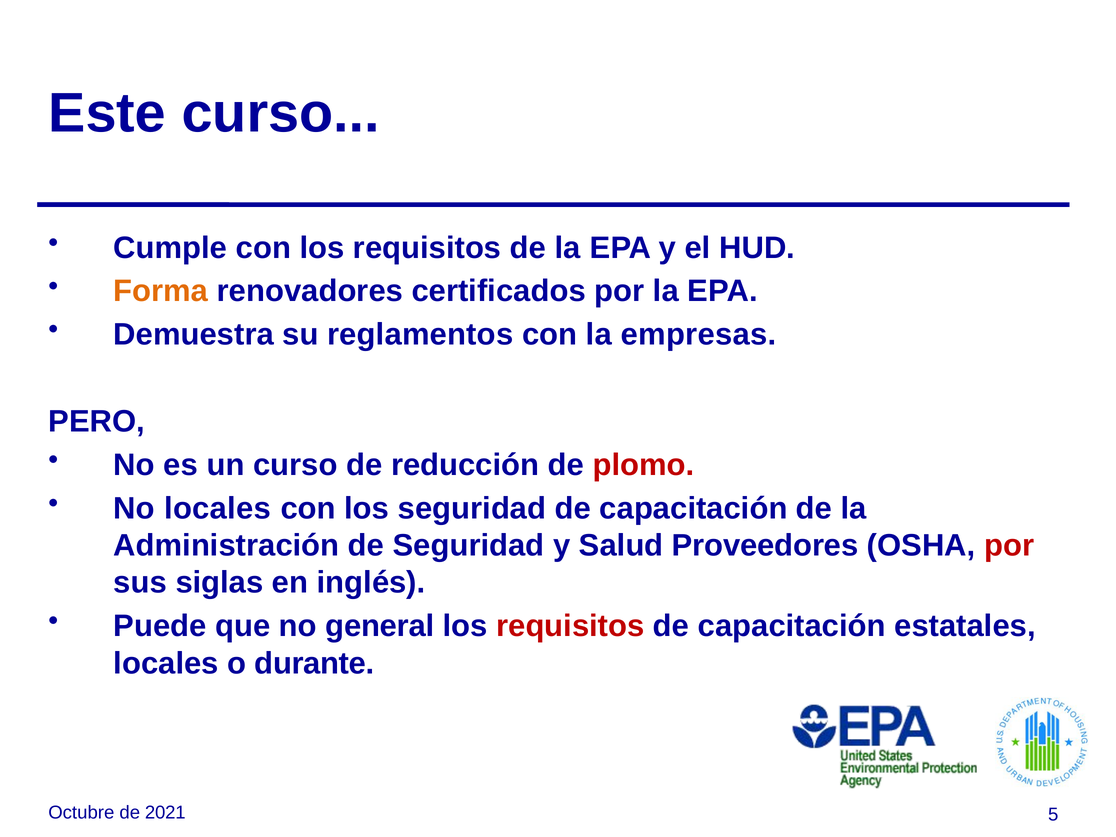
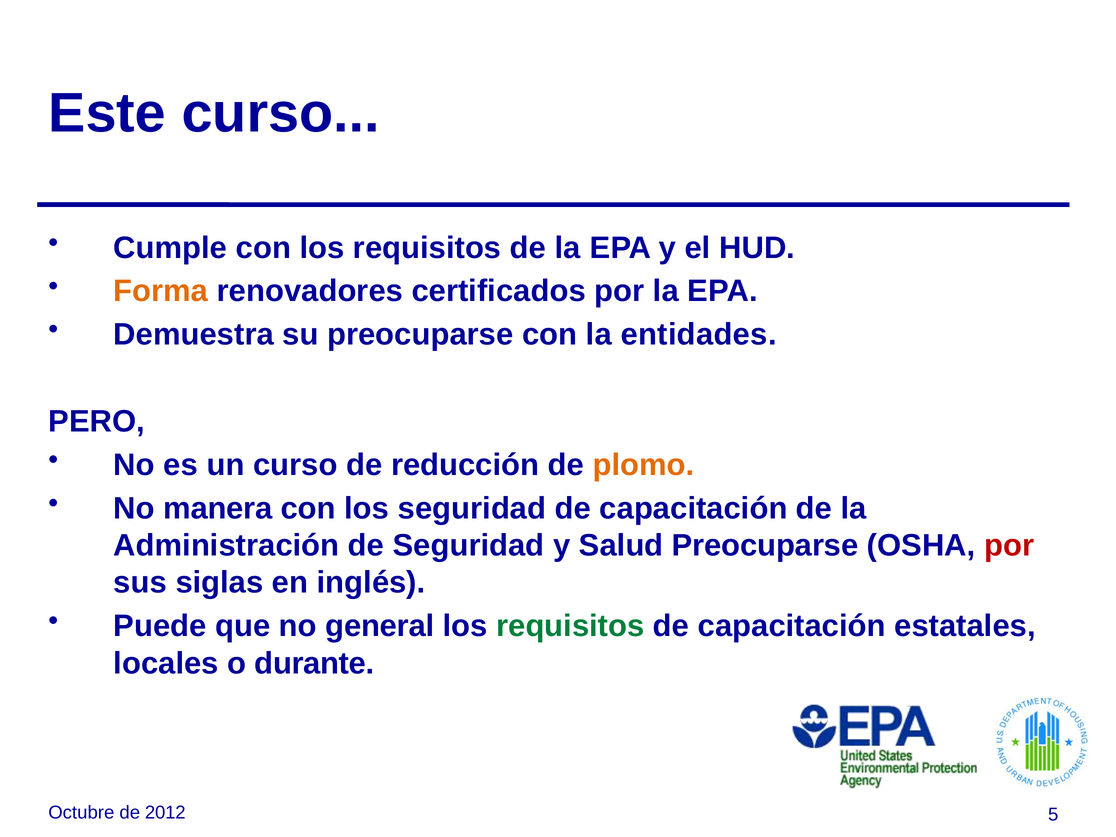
su reglamentos: reglamentos -> preocuparse
empresas: empresas -> entidades
plomo colour: red -> orange
No locales: locales -> manera
Salud Proveedores: Proveedores -> Preocuparse
requisitos at (570, 626) colour: red -> green
2021: 2021 -> 2012
